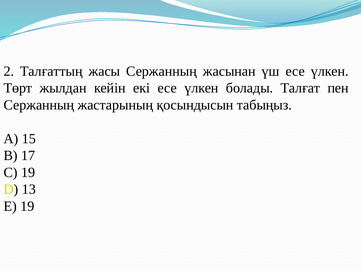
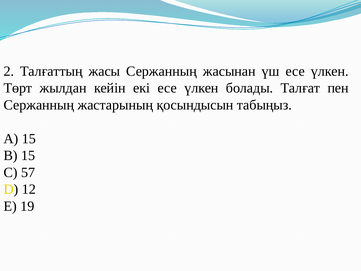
В 17: 17 -> 15
С 19: 19 -> 57
13: 13 -> 12
